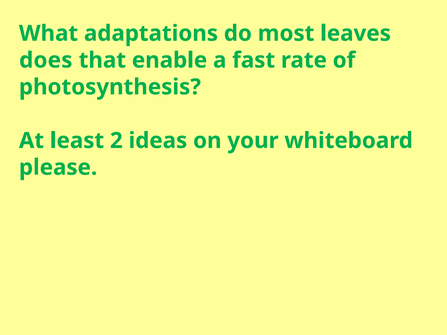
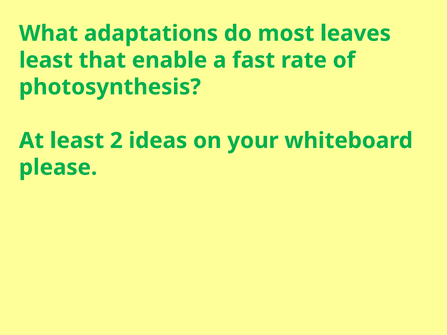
does at (46, 60): does -> least
